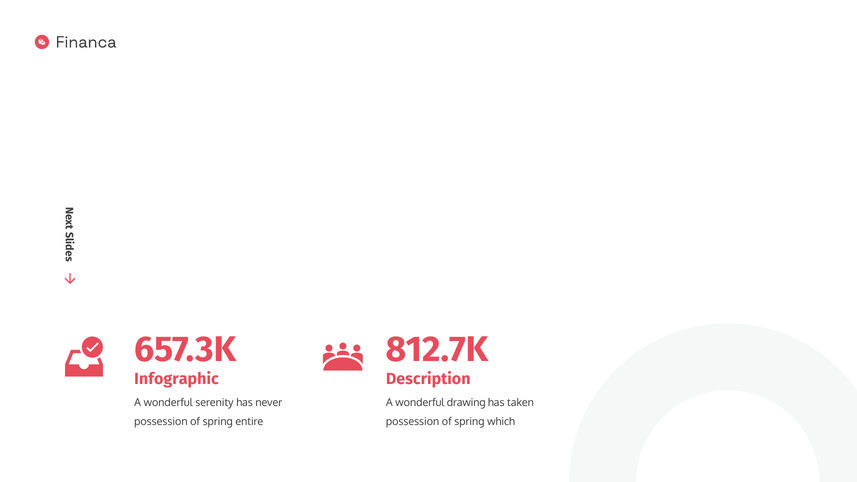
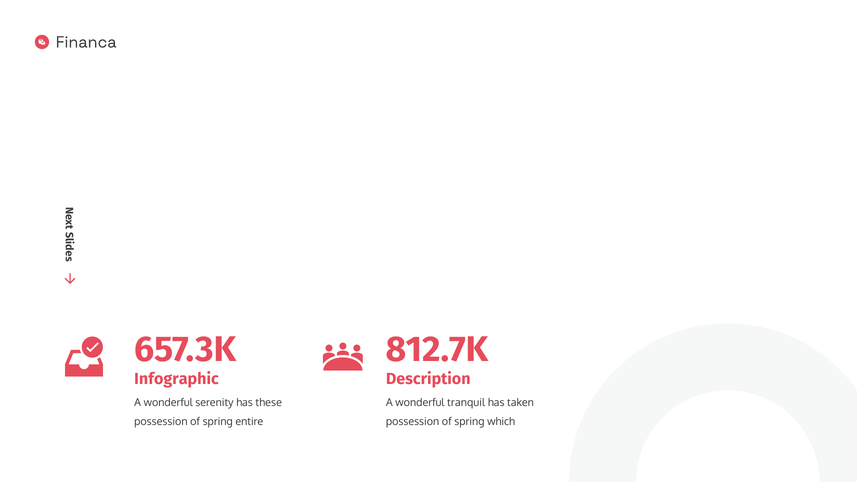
never: never -> these
drawing: drawing -> tranquil
